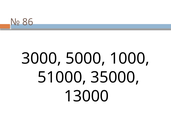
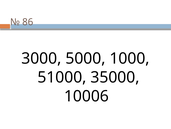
13000: 13000 -> 10006
